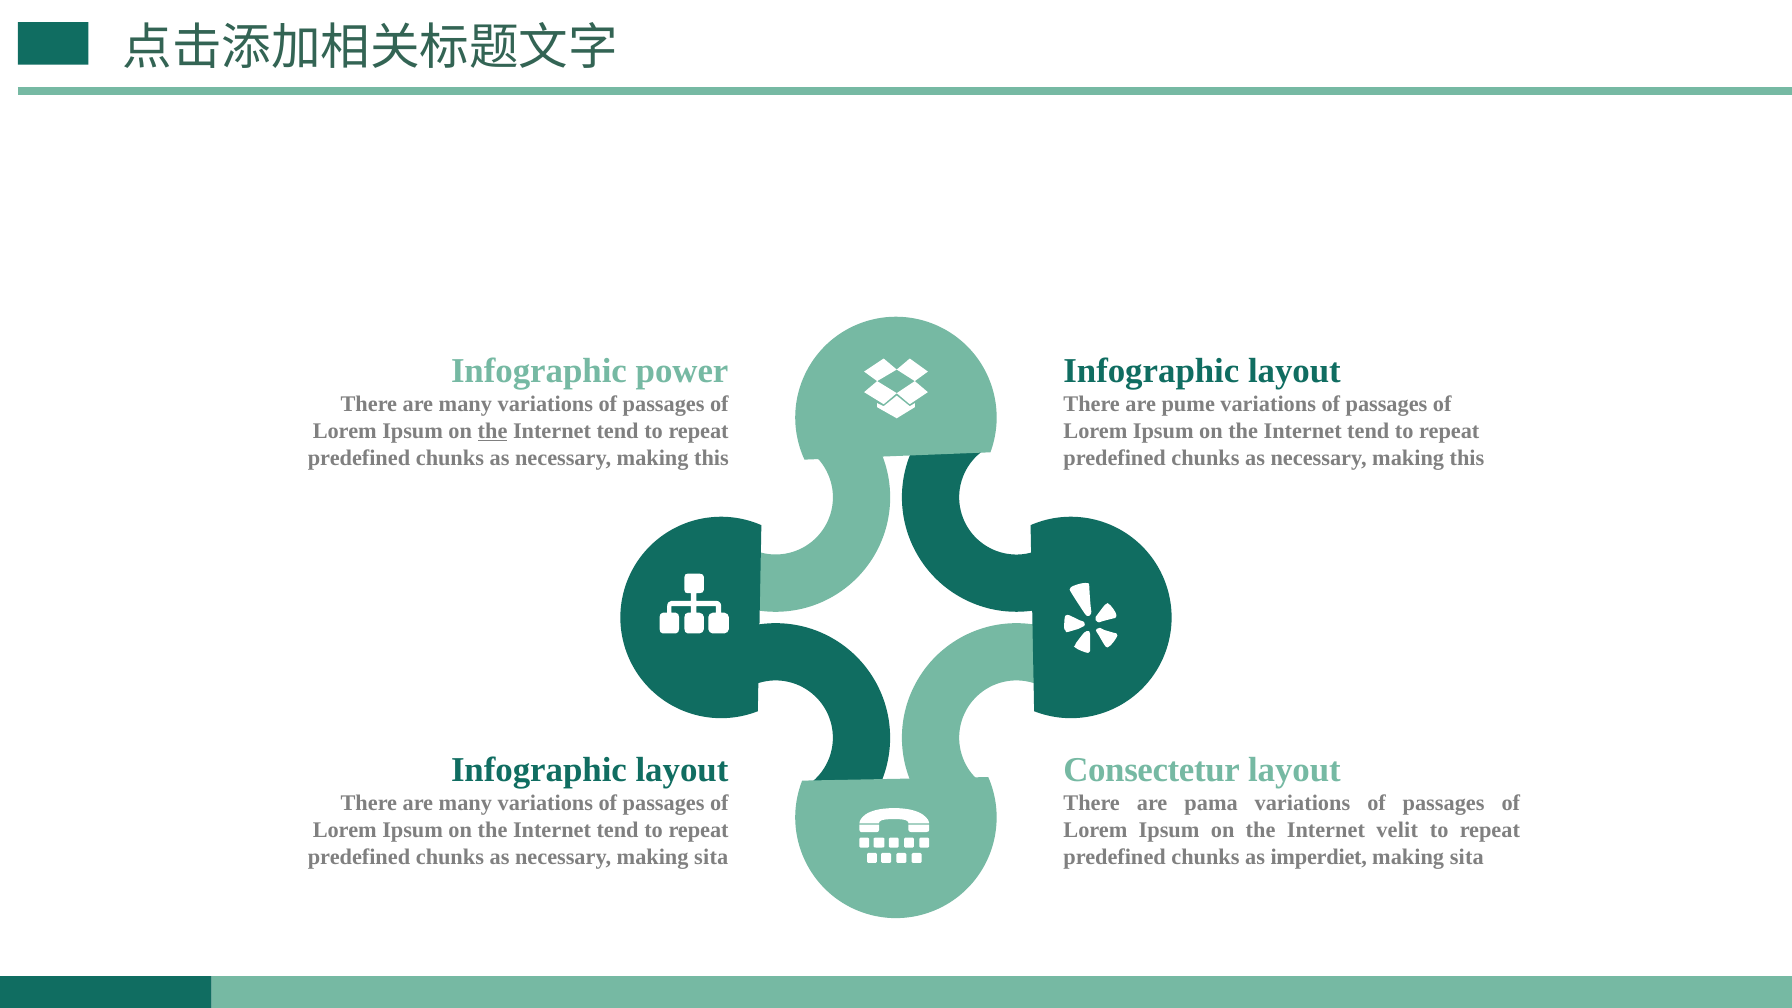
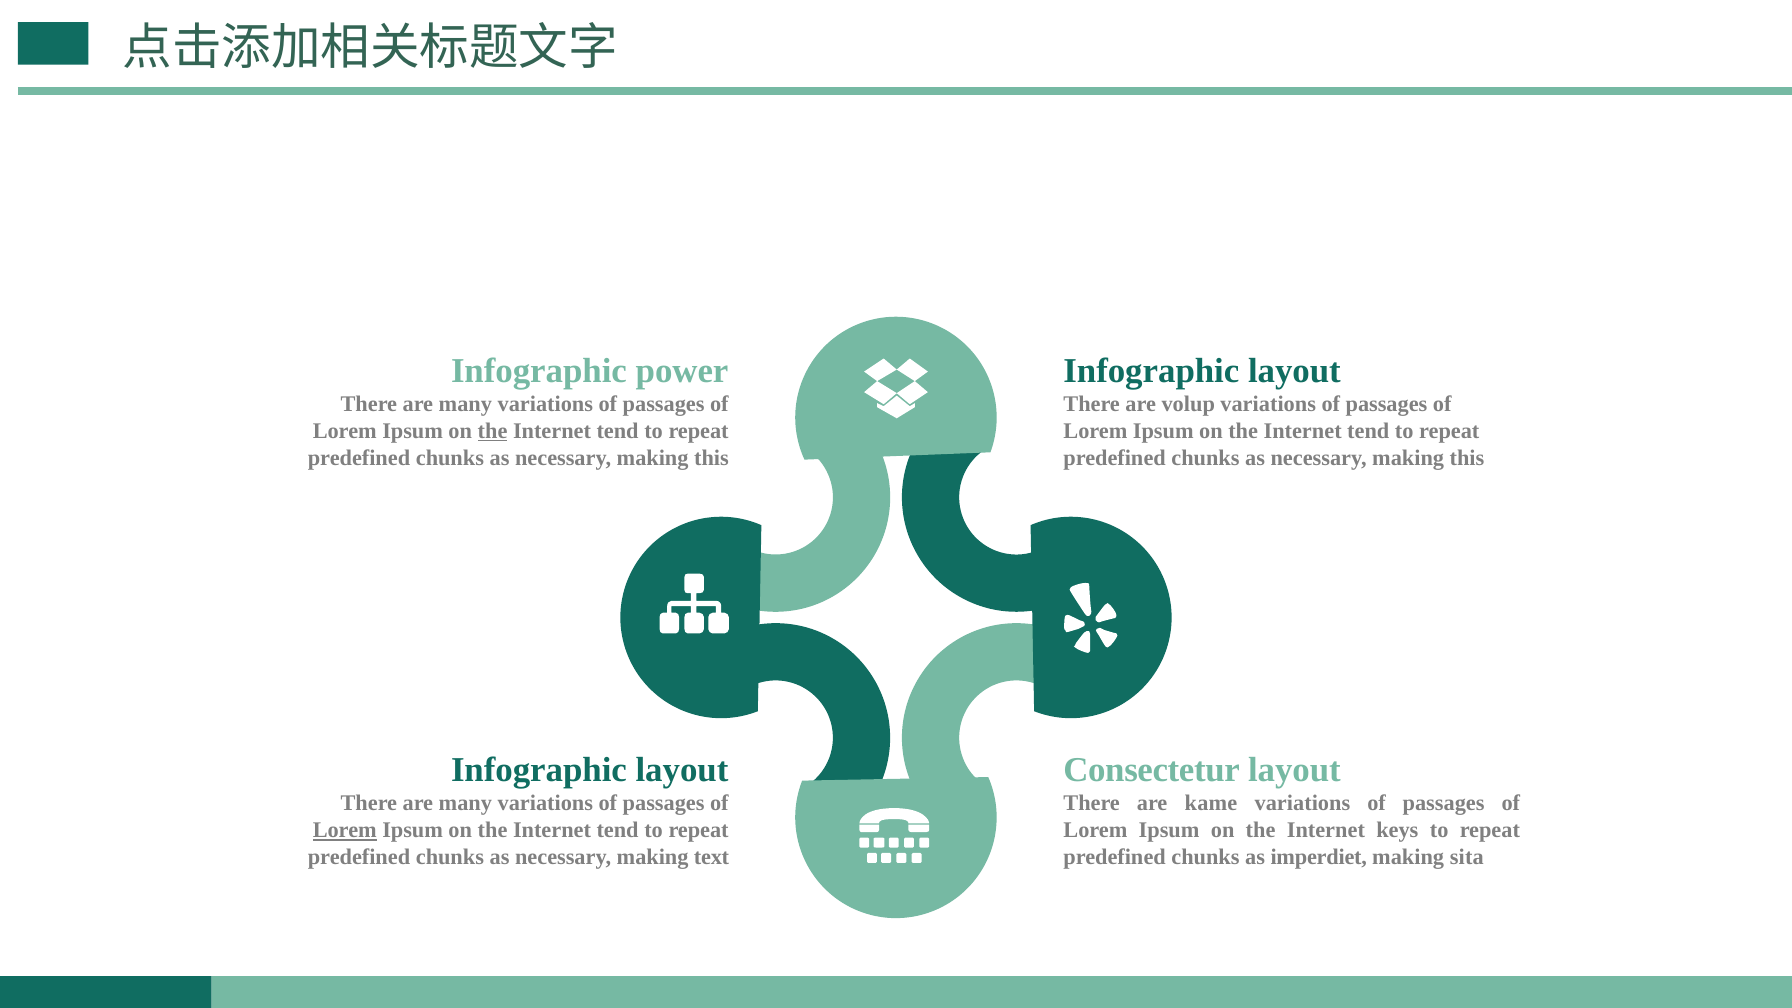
pume: pume -> volup
pama: pama -> kame
Lorem at (345, 830) underline: none -> present
velit: velit -> keys
necessary making sita: sita -> text
